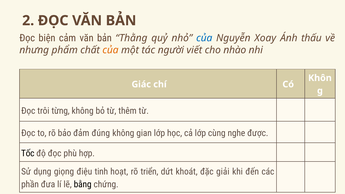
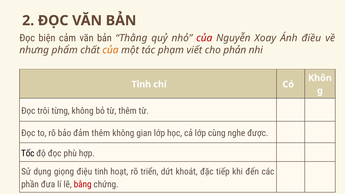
của at (204, 38) colour: blue -> red
thấu: thấu -> điều
người: người -> phạm
nhào: nhào -> phản
Giác: Giác -> Tình
đảm đúng: đúng -> thêm
giải: giải -> tiếp
bằng colour: black -> red
